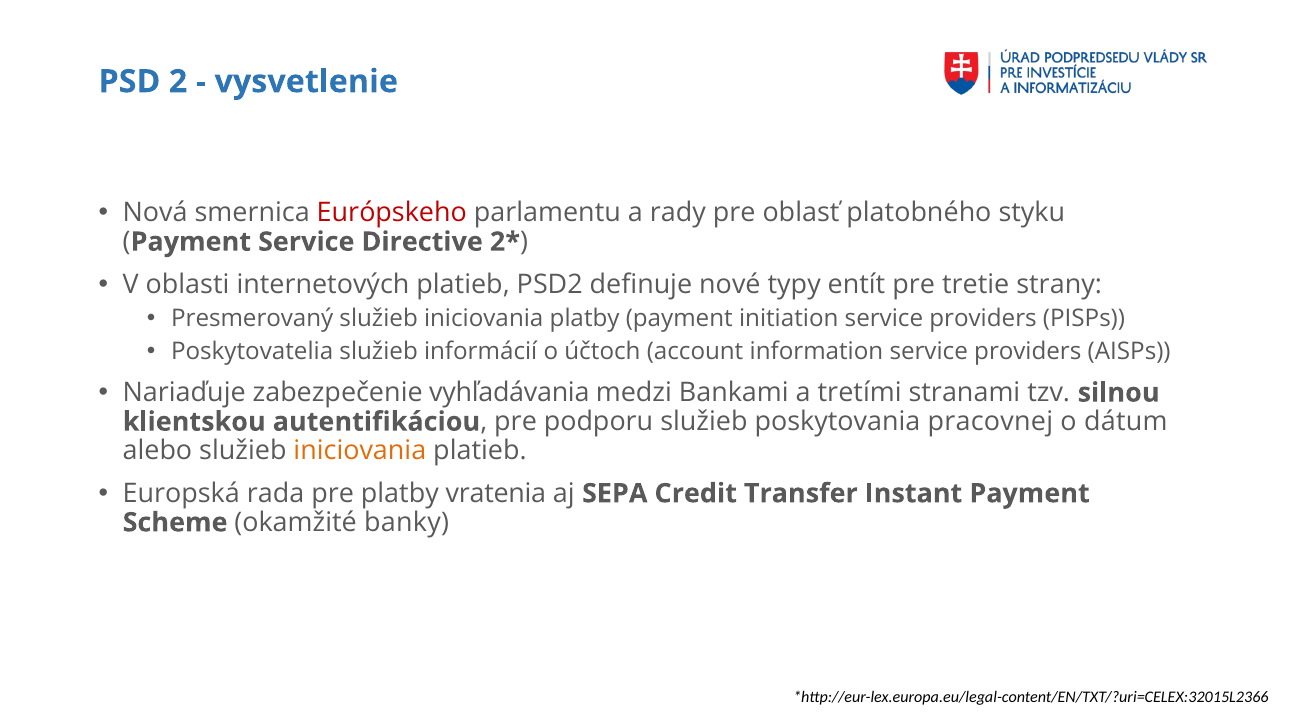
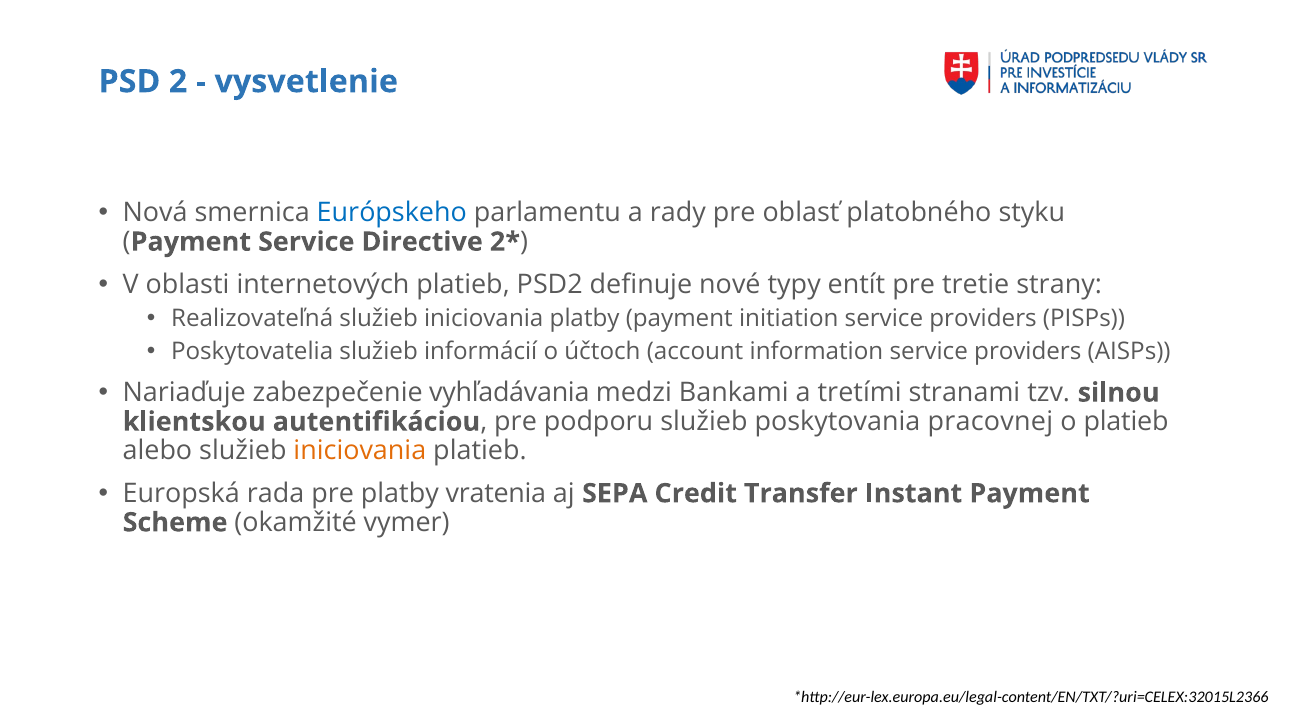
Európskeho colour: red -> blue
Presmerovaný: Presmerovaný -> Realizovateľná
o dátum: dátum -> platieb
banky: banky -> vymer
